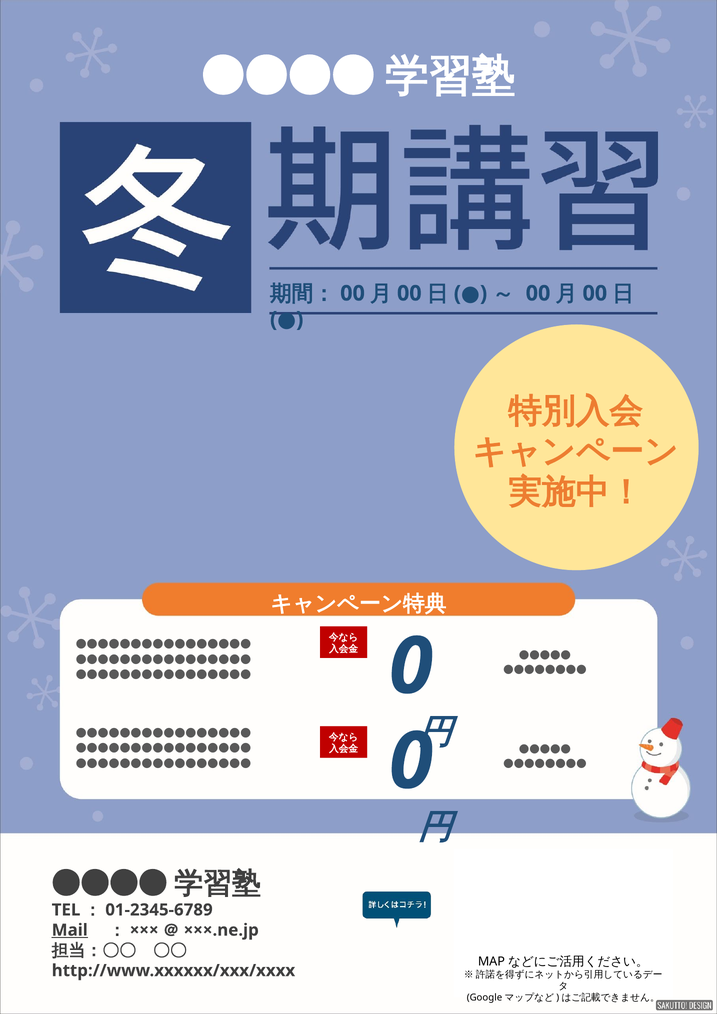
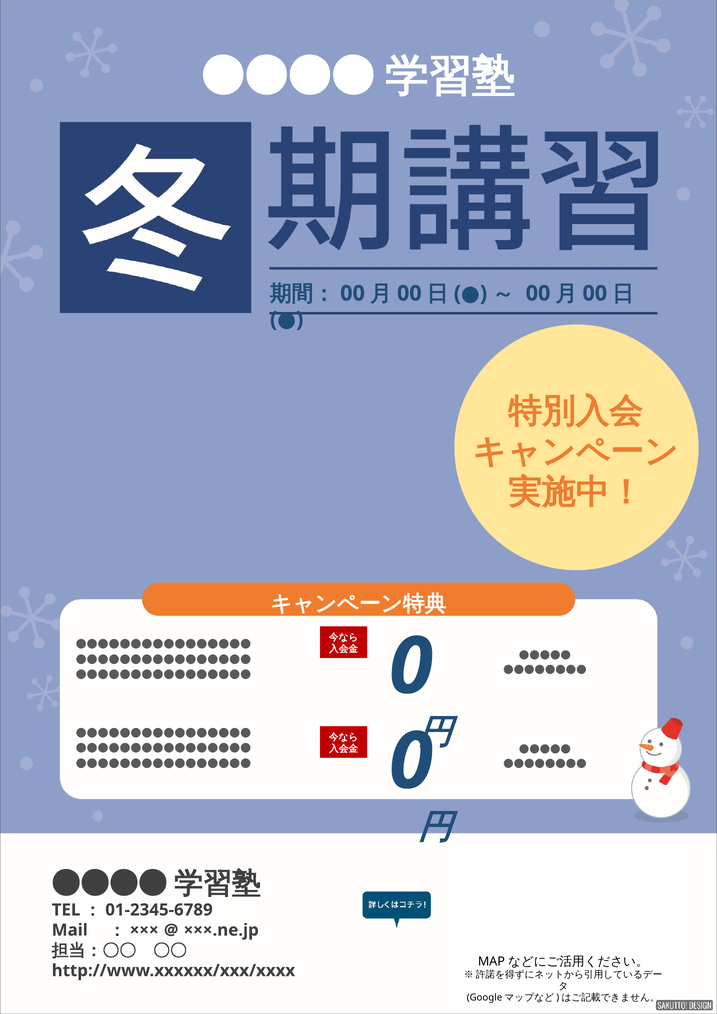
Mail underline: present -> none
